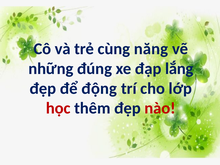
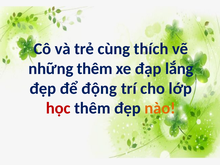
năng: năng -> thích
những đúng: đúng -> thêm
nào colour: red -> orange
